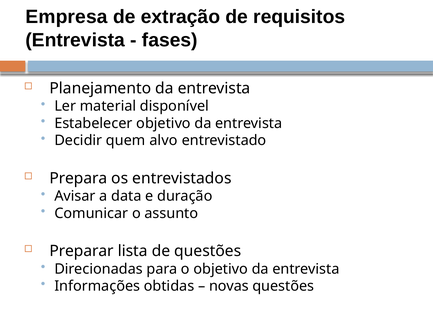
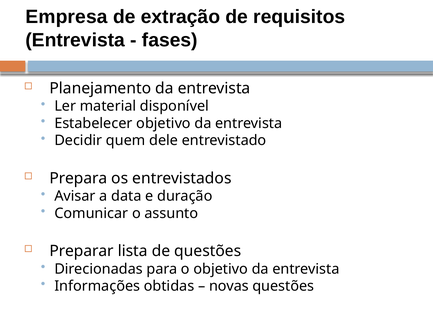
alvo: alvo -> dele
